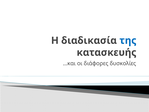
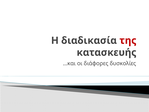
της colour: blue -> red
